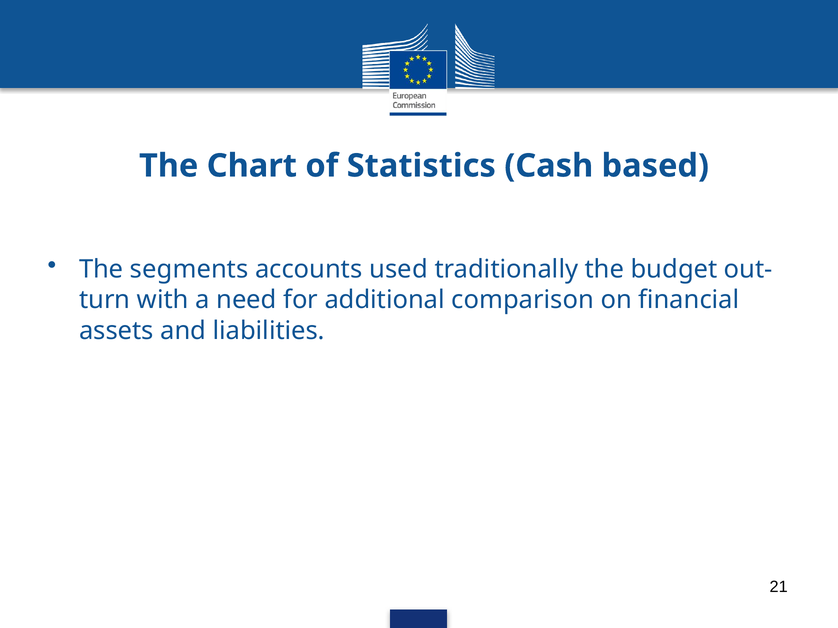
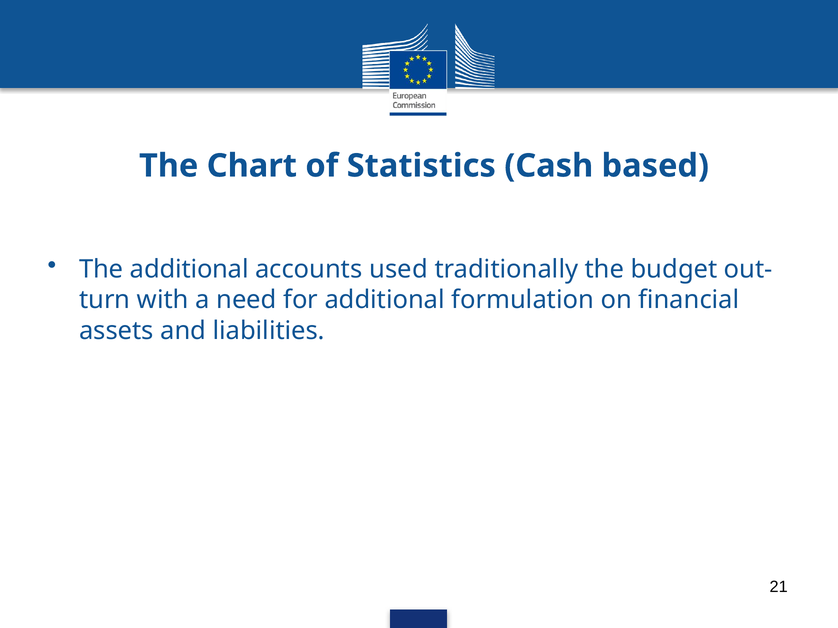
The segments: segments -> additional
comparison: comparison -> formulation
